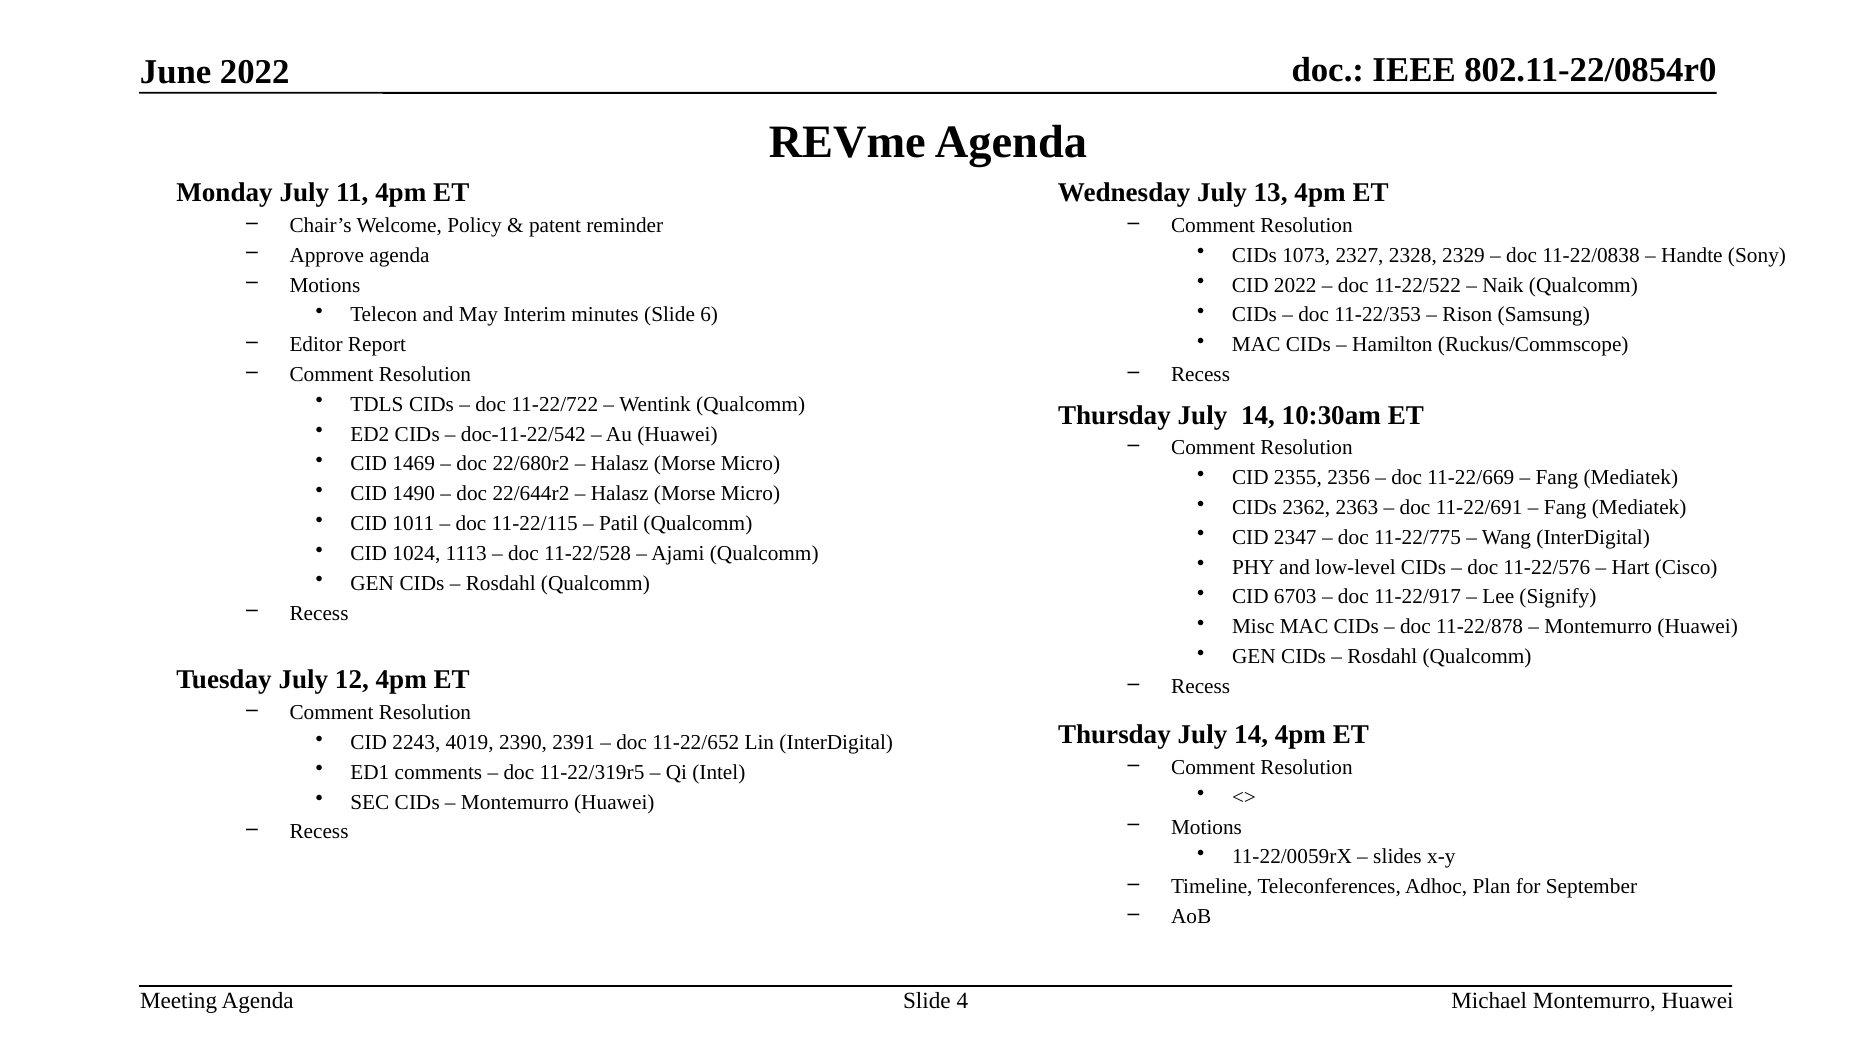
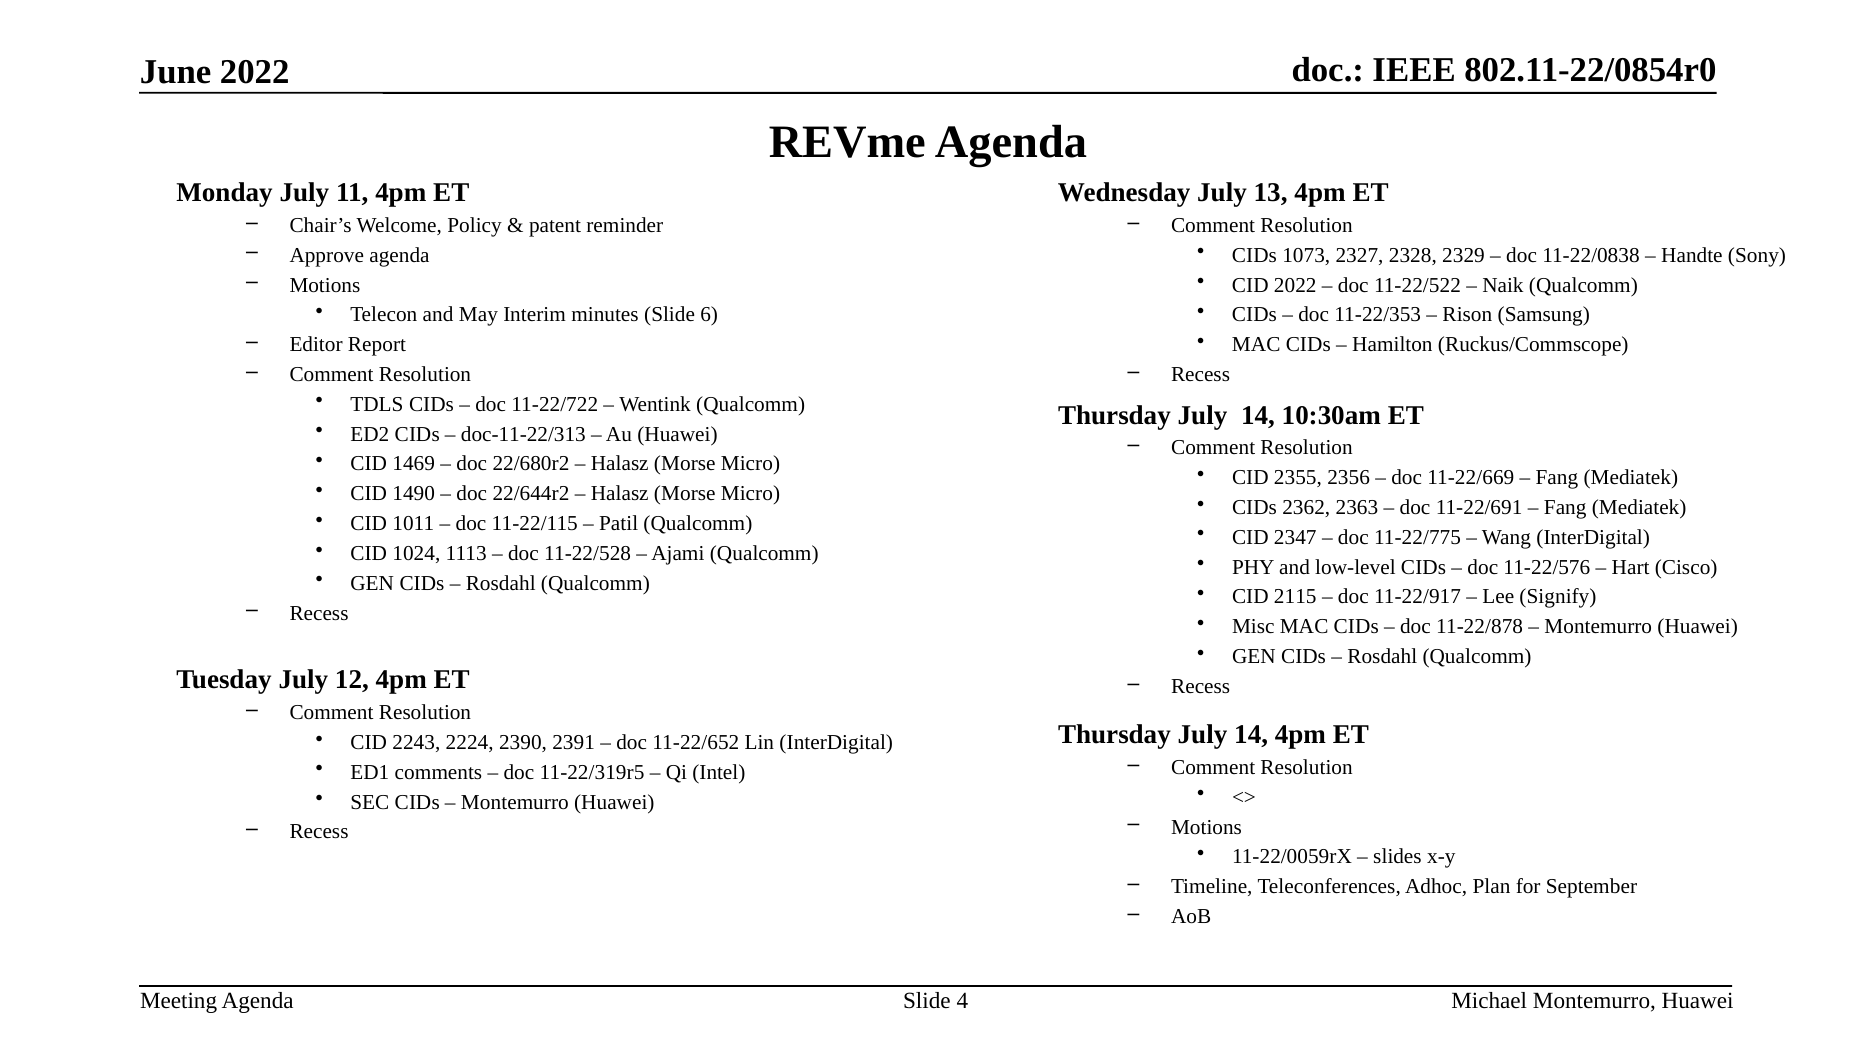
doc-11-22/542: doc-11-22/542 -> doc-11-22/313
6703: 6703 -> 2115
4019: 4019 -> 2224
